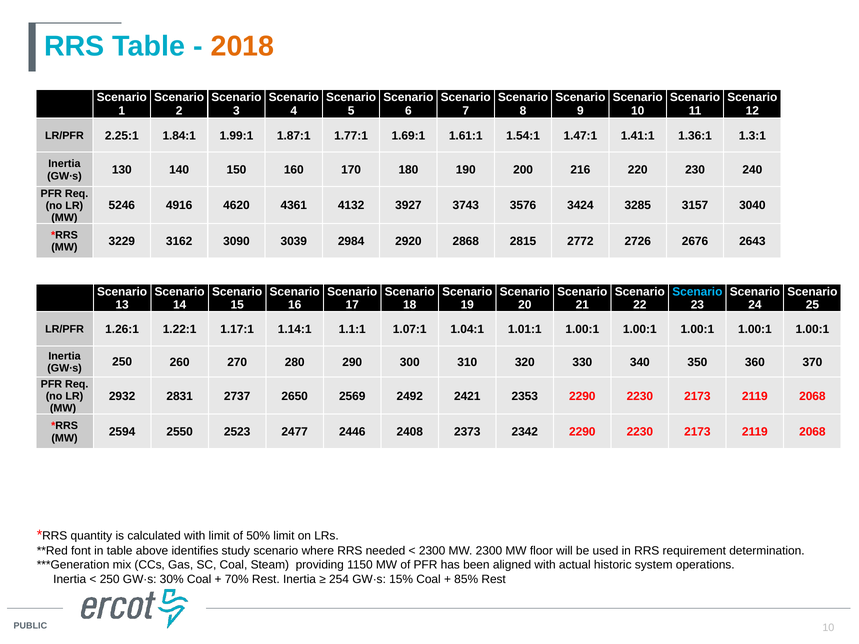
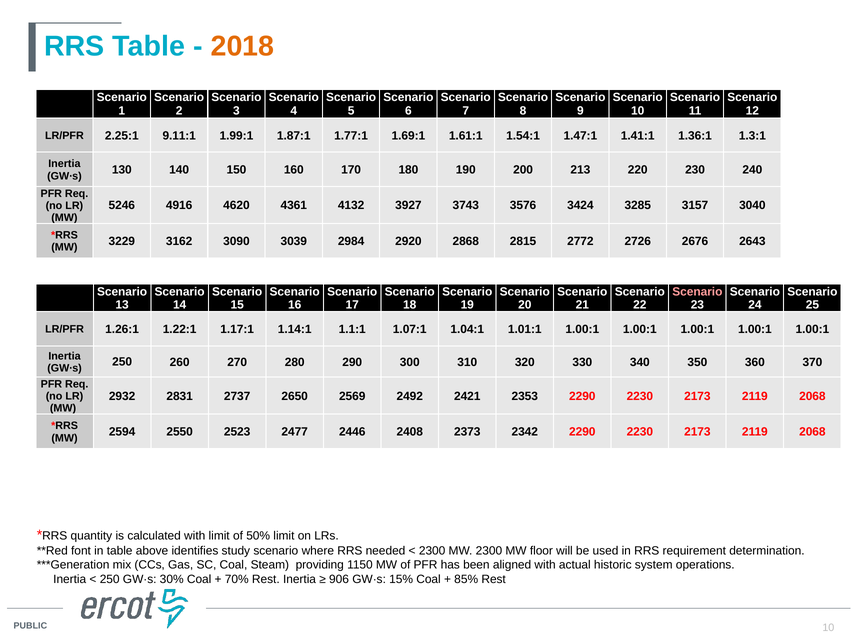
1.84:1: 1.84:1 -> 9.11:1
216: 216 -> 213
Scenario at (697, 292) colour: light blue -> pink
254: 254 -> 906
